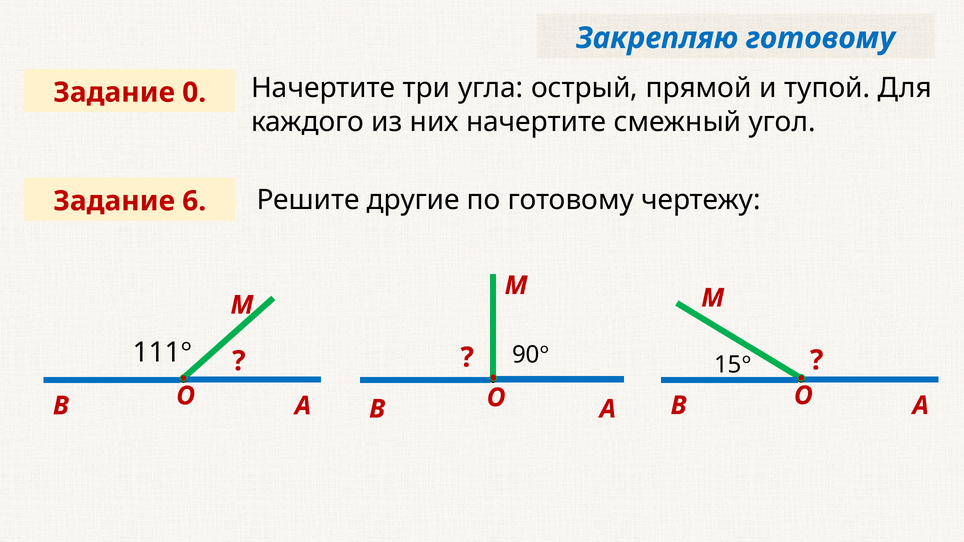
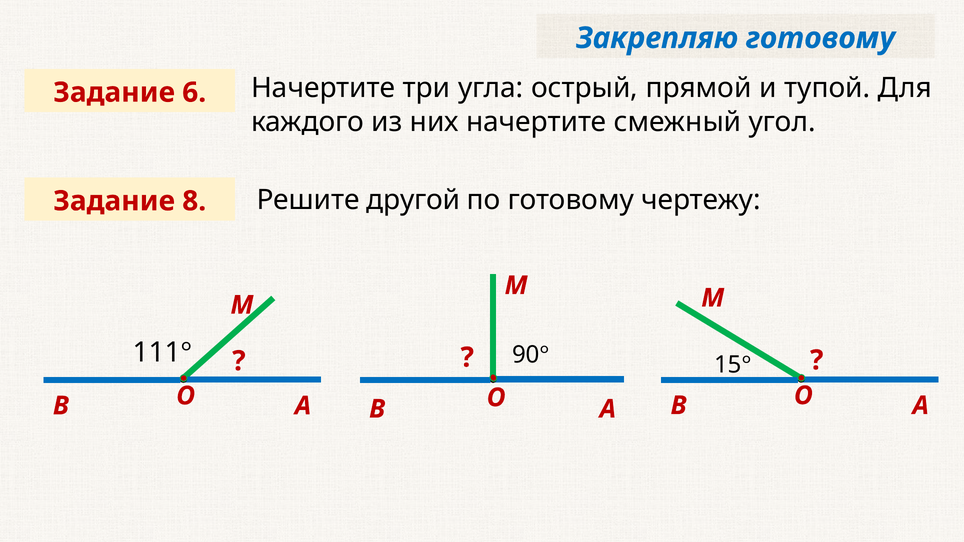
0: 0 -> 6
другие: другие -> другой
6: 6 -> 8
